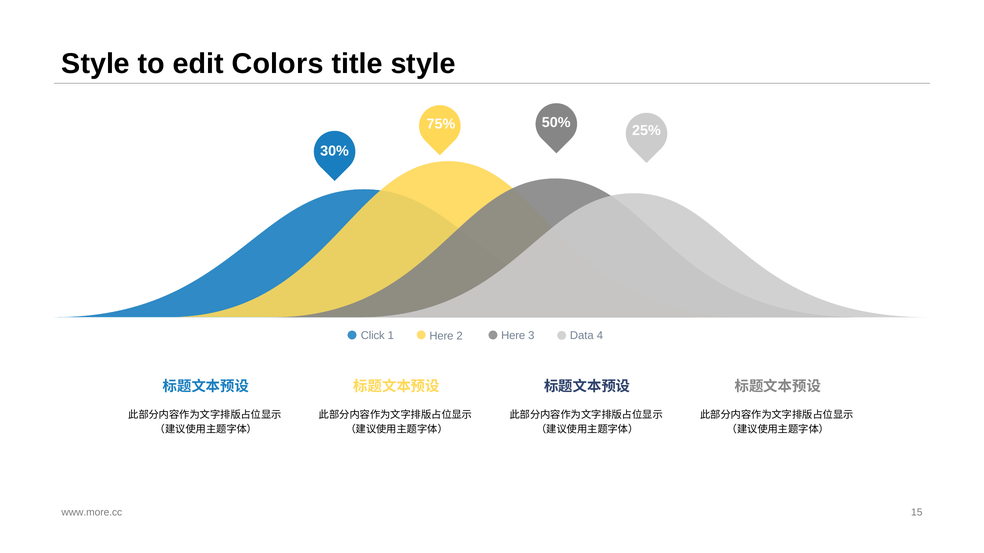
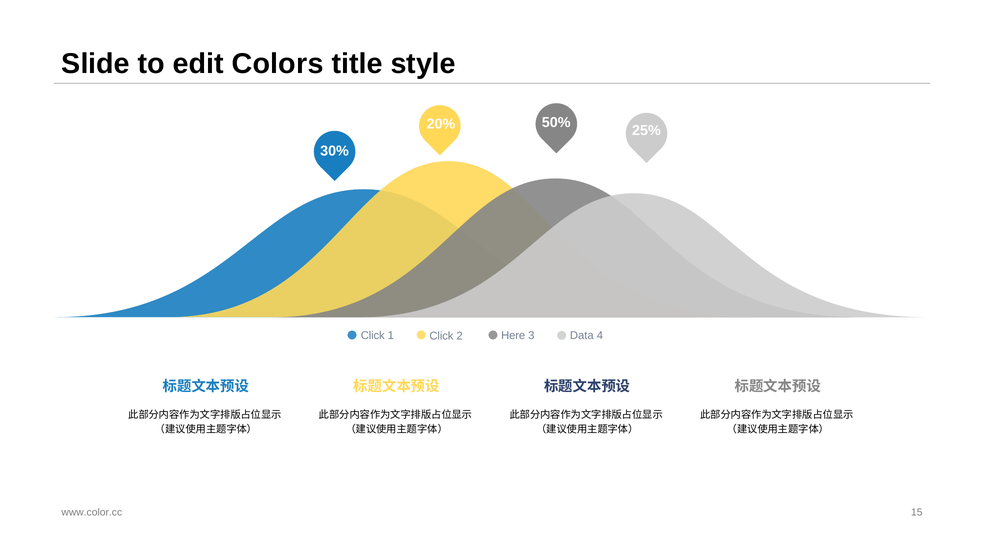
Style at (96, 64): Style -> Slide
75%: 75% -> 20%
Here at (441, 336): Here -> Click
www.more.cc: www.more.cc -> www.color.cc
